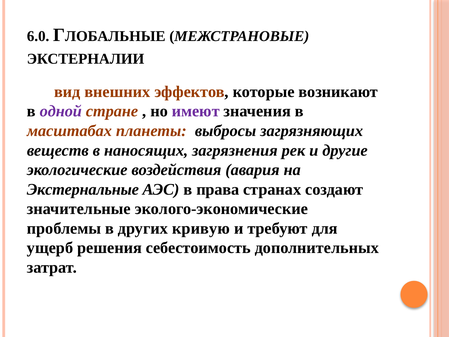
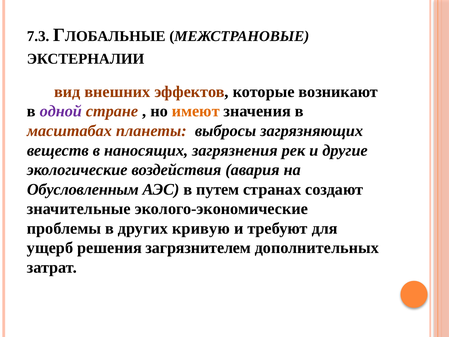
6.0: 6.0 -> 7.3
имеют colour: purple -> orange
Экстернальные: Экстернальные -> Обусловленным
права: права -> путем
себестоимость: себестоимость -> загрязнителем
